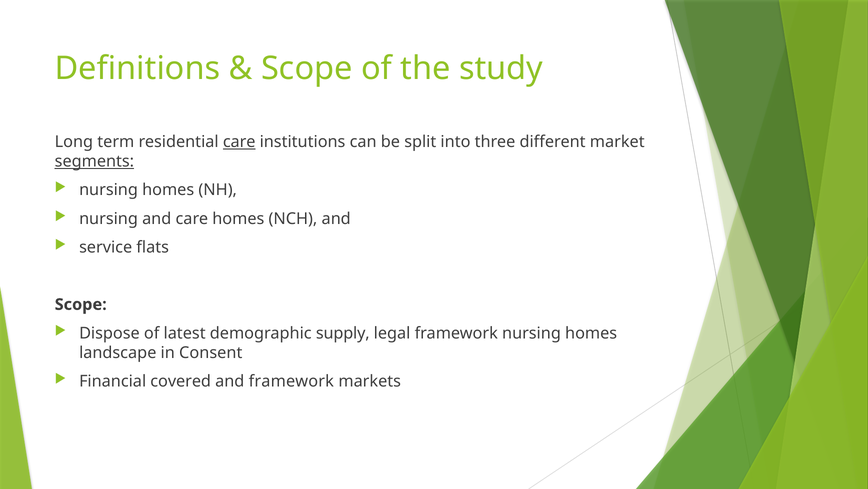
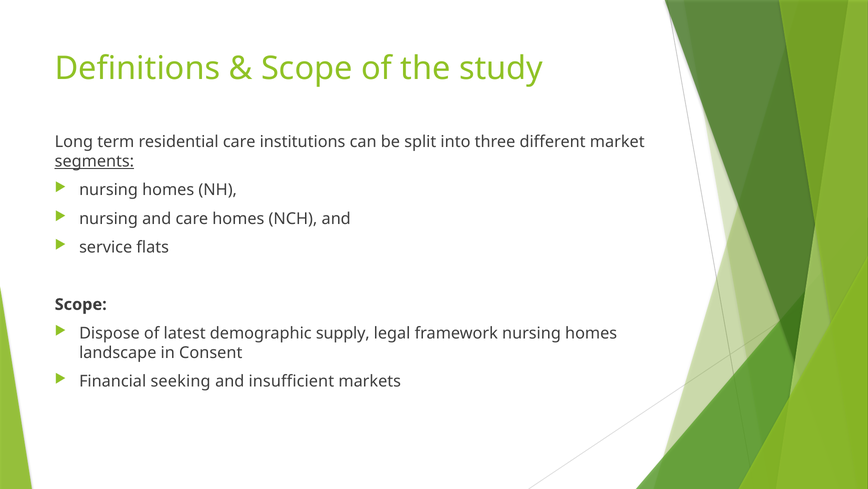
care at (239, 142) underline: present -> none
covered: covered -> seeking
and framework: framework -> insufficient
